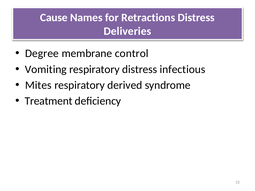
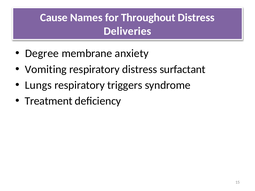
Retractions: Retractions -> Throughout
control: control -> anxiety
infectious: infectious -> surfactant
Mites: Mites -> Lungs
derived: derived -> triggers
